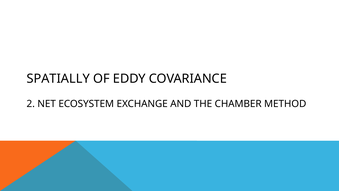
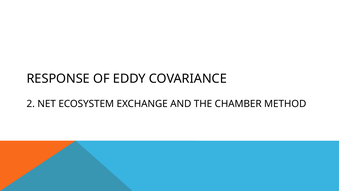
SPATIALLY: SPATIALLY -> RESPONSE
